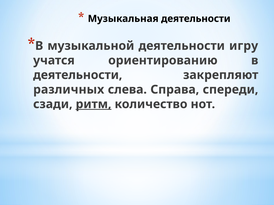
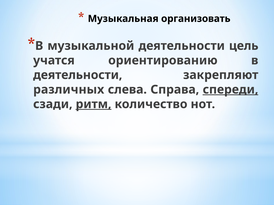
Музыкальная деятельности: деятельности -> организовать
игру: игру -> цель
спереди underline: none -> present
